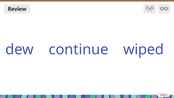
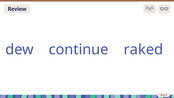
wiped: wiped -> raked
